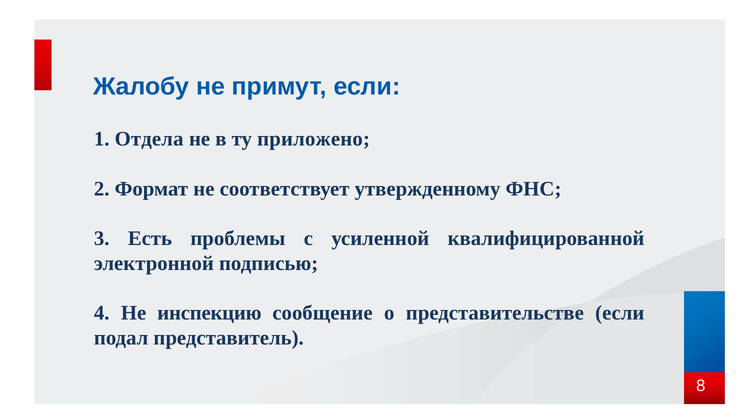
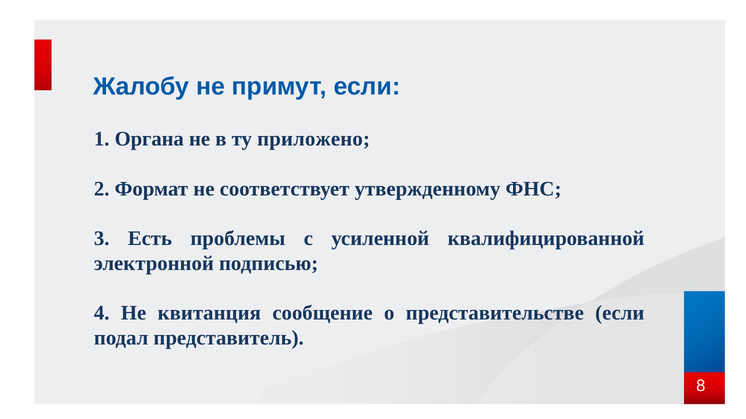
Отдела: Отдела -> Органа
инспекцию: инспекцию -> квитанция
